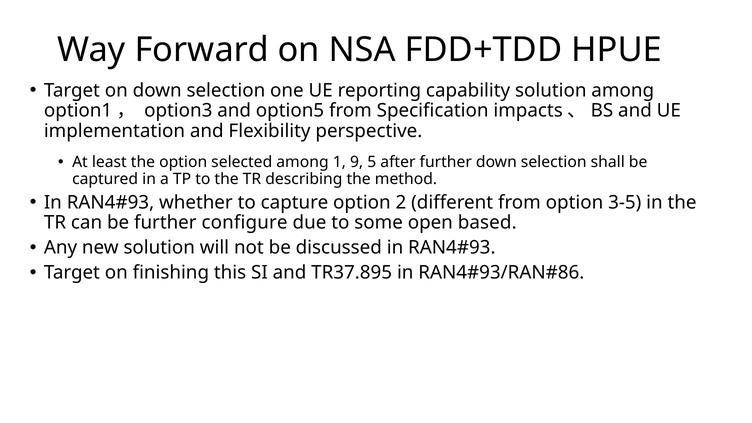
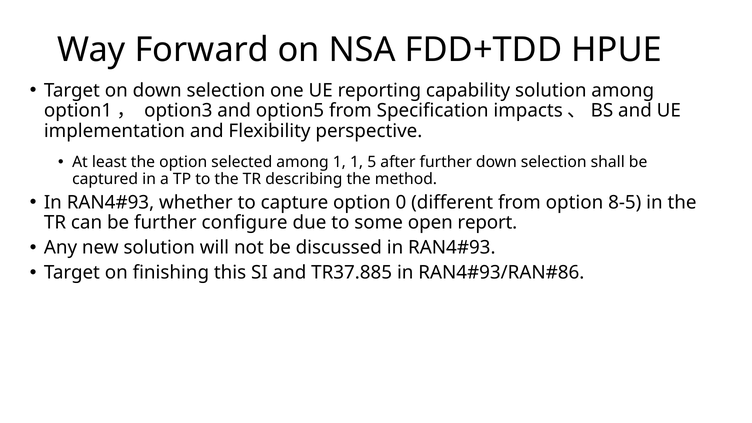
1 9: 9 -> 1
2: 2 -> 0
3-5: 3-5 -> 8-5
based: based -> report
TR37.895: TR37.895 -> TR37.885
